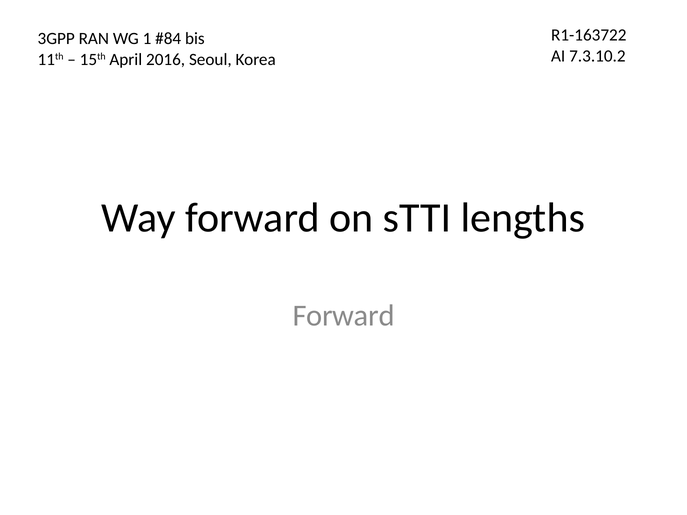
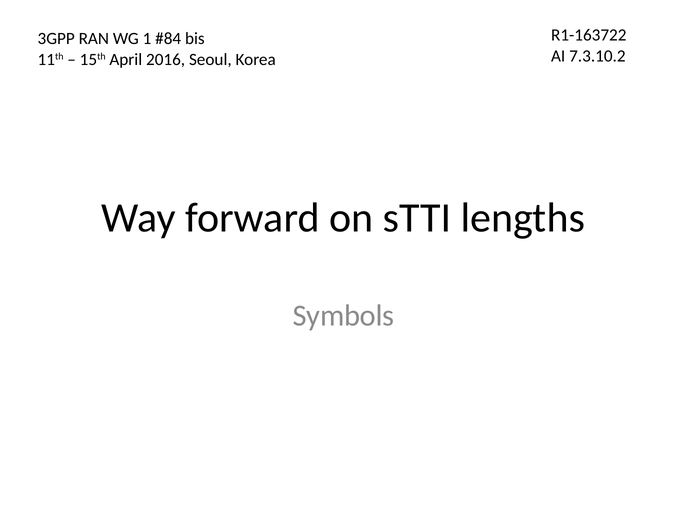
Forward at (344, 316): Forward -> Symbols
